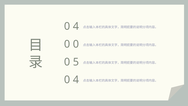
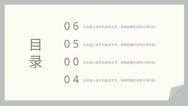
4 at (76, 26): 4 -> 6
0 at (76, 44): 0 -> 5
5 at (76, 62): 5 -> 0
